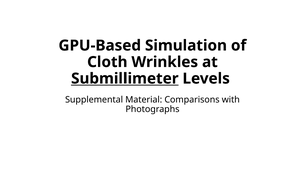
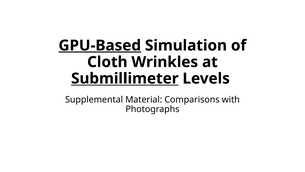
GPU-Based underline: none -> present
